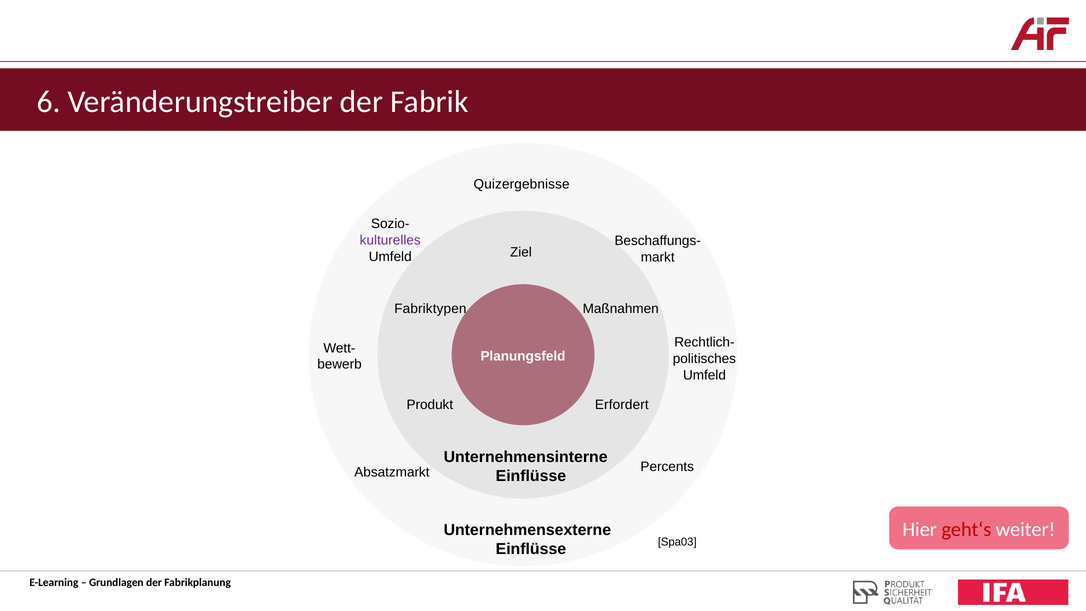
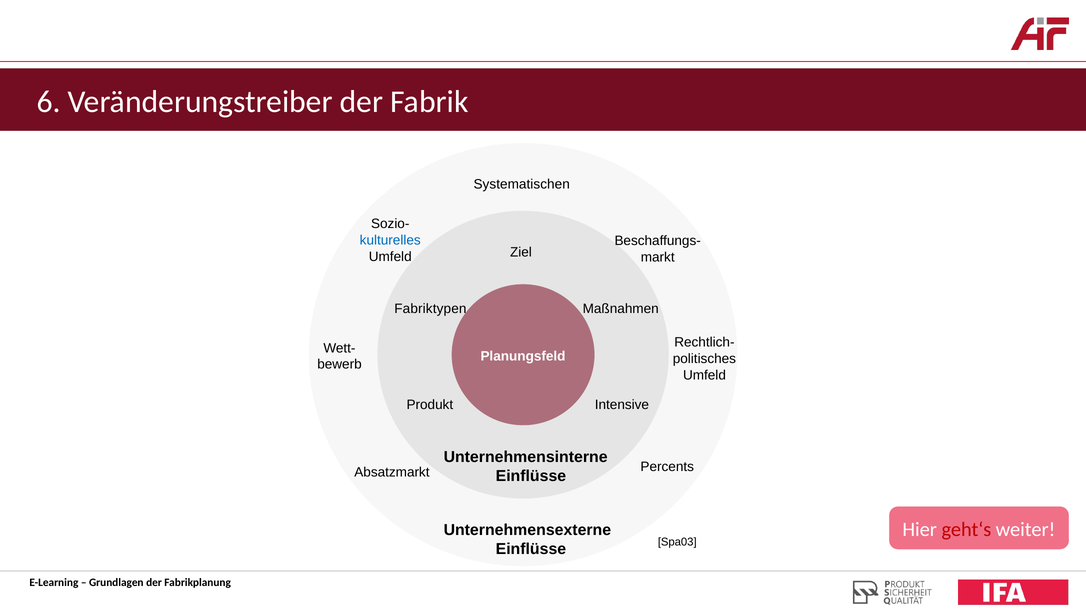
Quizergebnisse: Quizergebnisse -> Systematischen
kulturelles colour: purple -> blue
Erfordert: Erfordert -> Intensive
